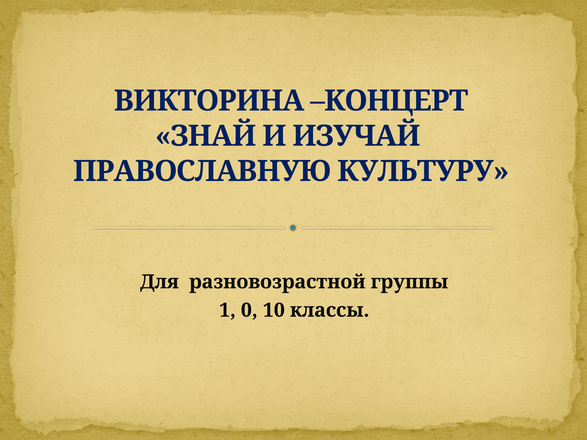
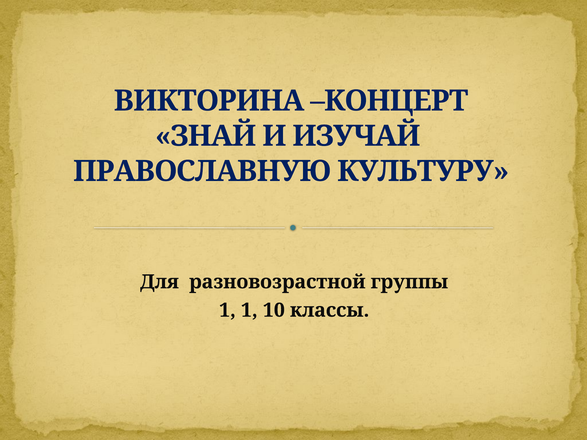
1 0: 0 -> 1
